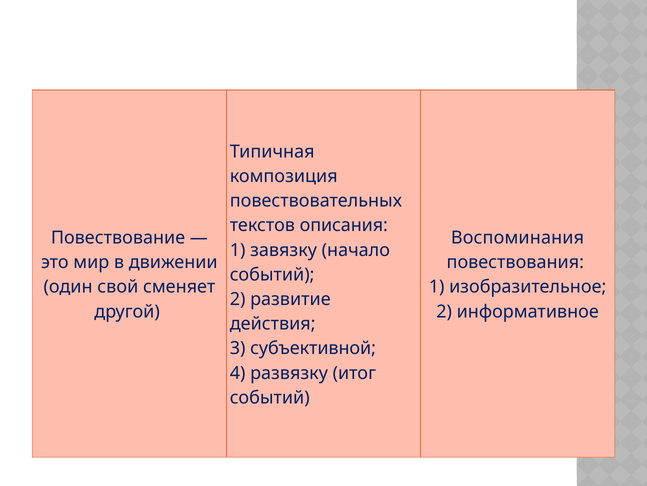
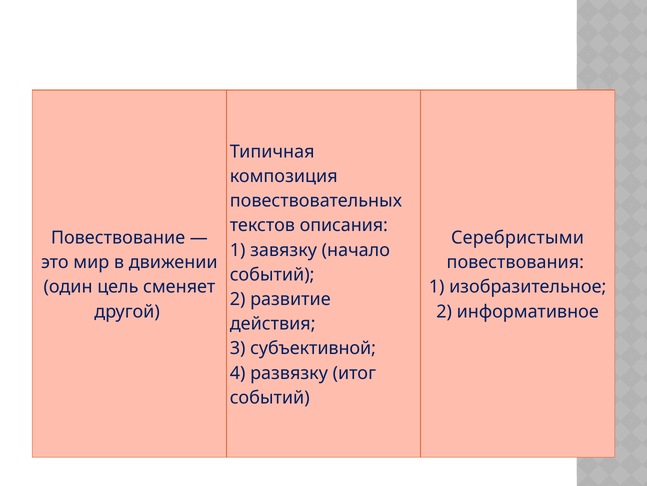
Воспоминания: Воспоминания -> Серебристыми
свой: свой -> цель
